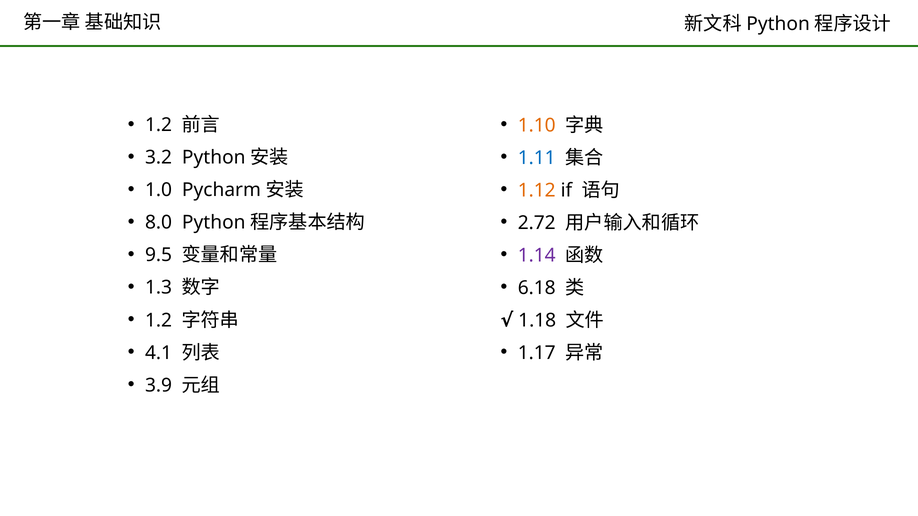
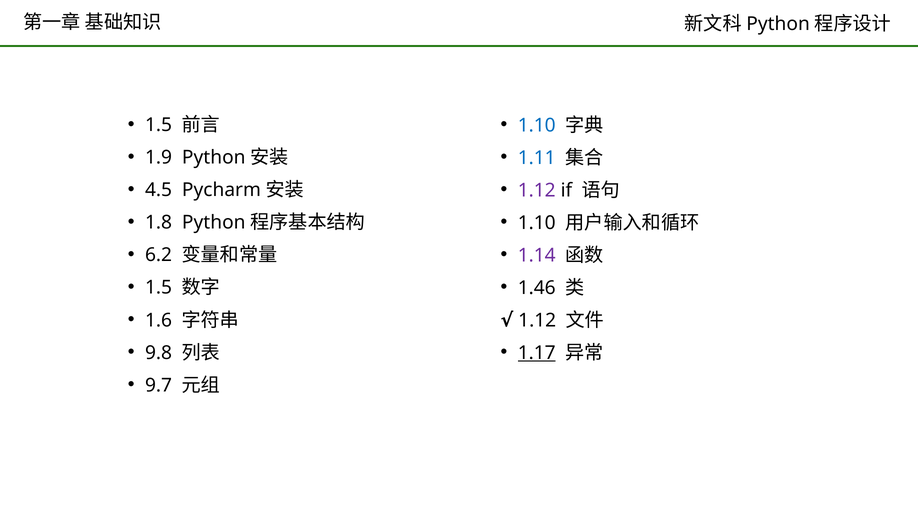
1.2 at (159, 125): 1.2 -> 1.5
1.10 at (537, 125) colour: orange -> blue
3.2: 3.2 -> 1.9
1.0: 1.0 -> 4.5
1.12 at (537, 190) colour: orange -> purple
8.0: 8.0 -> 1.8
2.72 at (537, 223): 2.72 -> 1.10
9.5: 9.5 -> 6.2
1.3 at (159, 288): 1.3 -> 1.5
6.18: 6.18 -> 1.46
1.2 at (159, 320): 1.2 -> 1.6
1.18 at (537, 320): 1.18 -> 1.12
4.1: 4.1 -> 9.8
1.17 underline: none -> present
3.9: 3.9 -> 9.7
